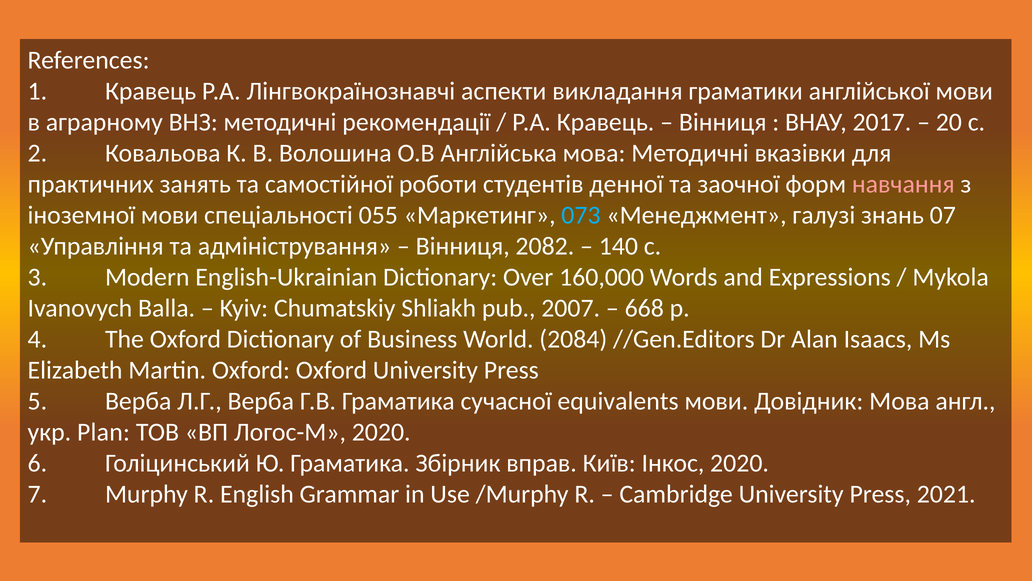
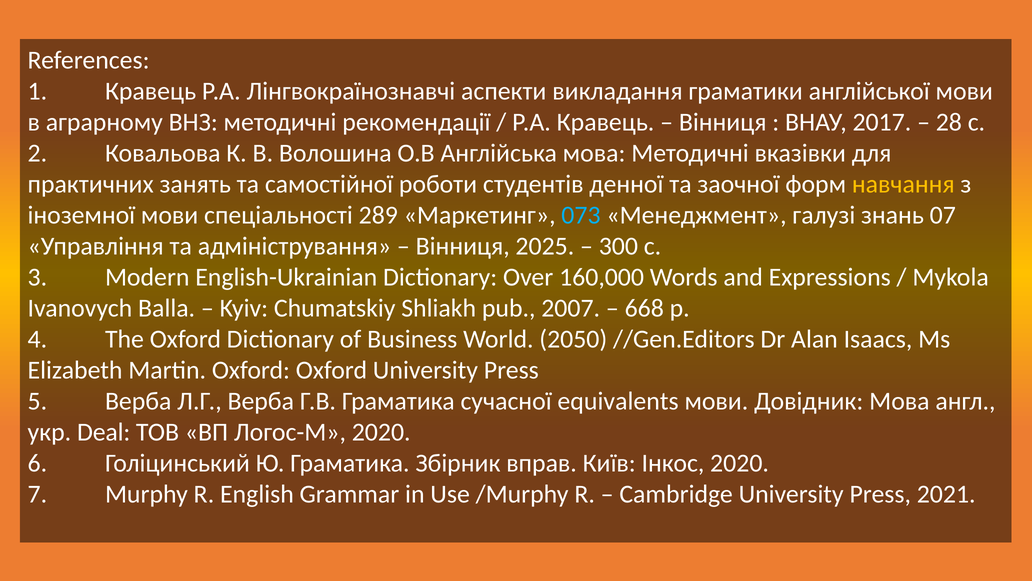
20: 20 -> 28
навчання colour: pink -> yellow
055: 055 -> 289
2082: 2082 -> 2025
140: 140 -> 300
2084: 2084 -> 2050
Plan: Plan -> Deal
